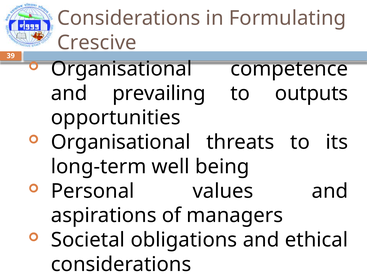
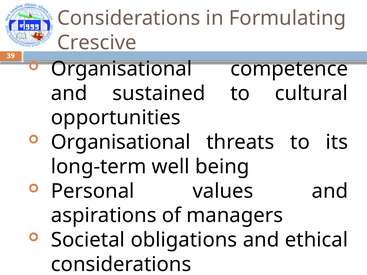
prevailing: prevailing -> sustained
outputs: outputs -> cultural
